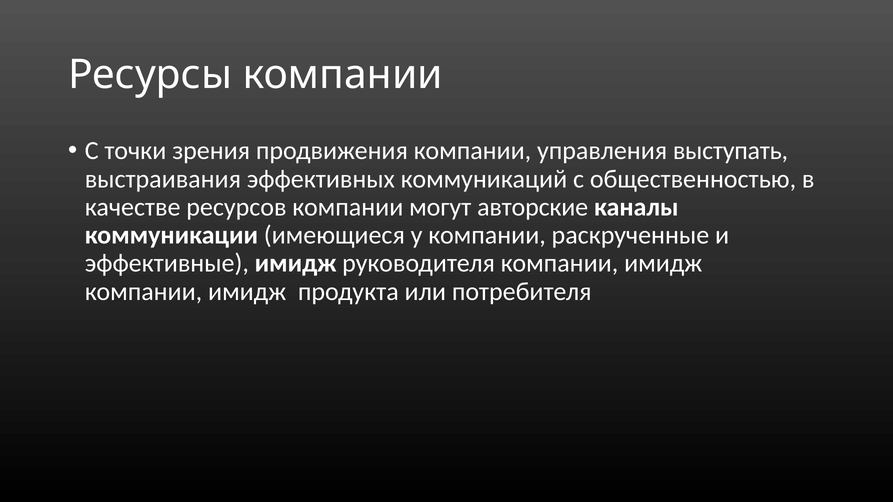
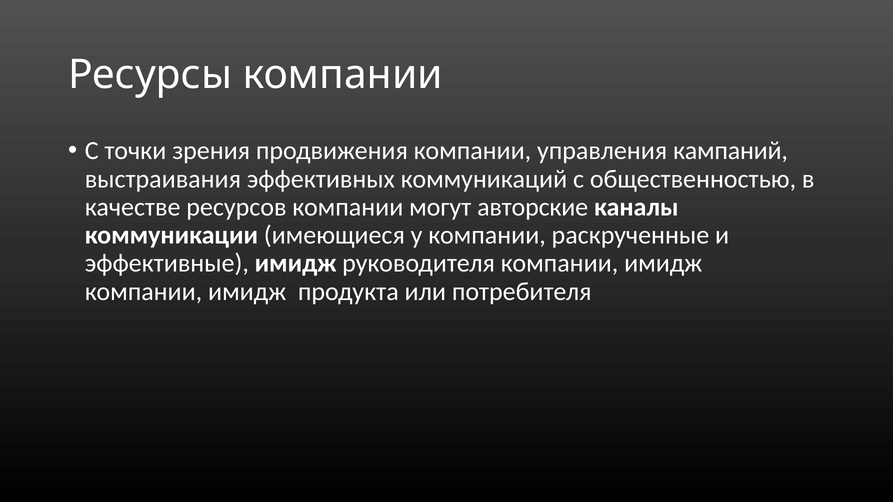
выступать: выступать -> кампаний
